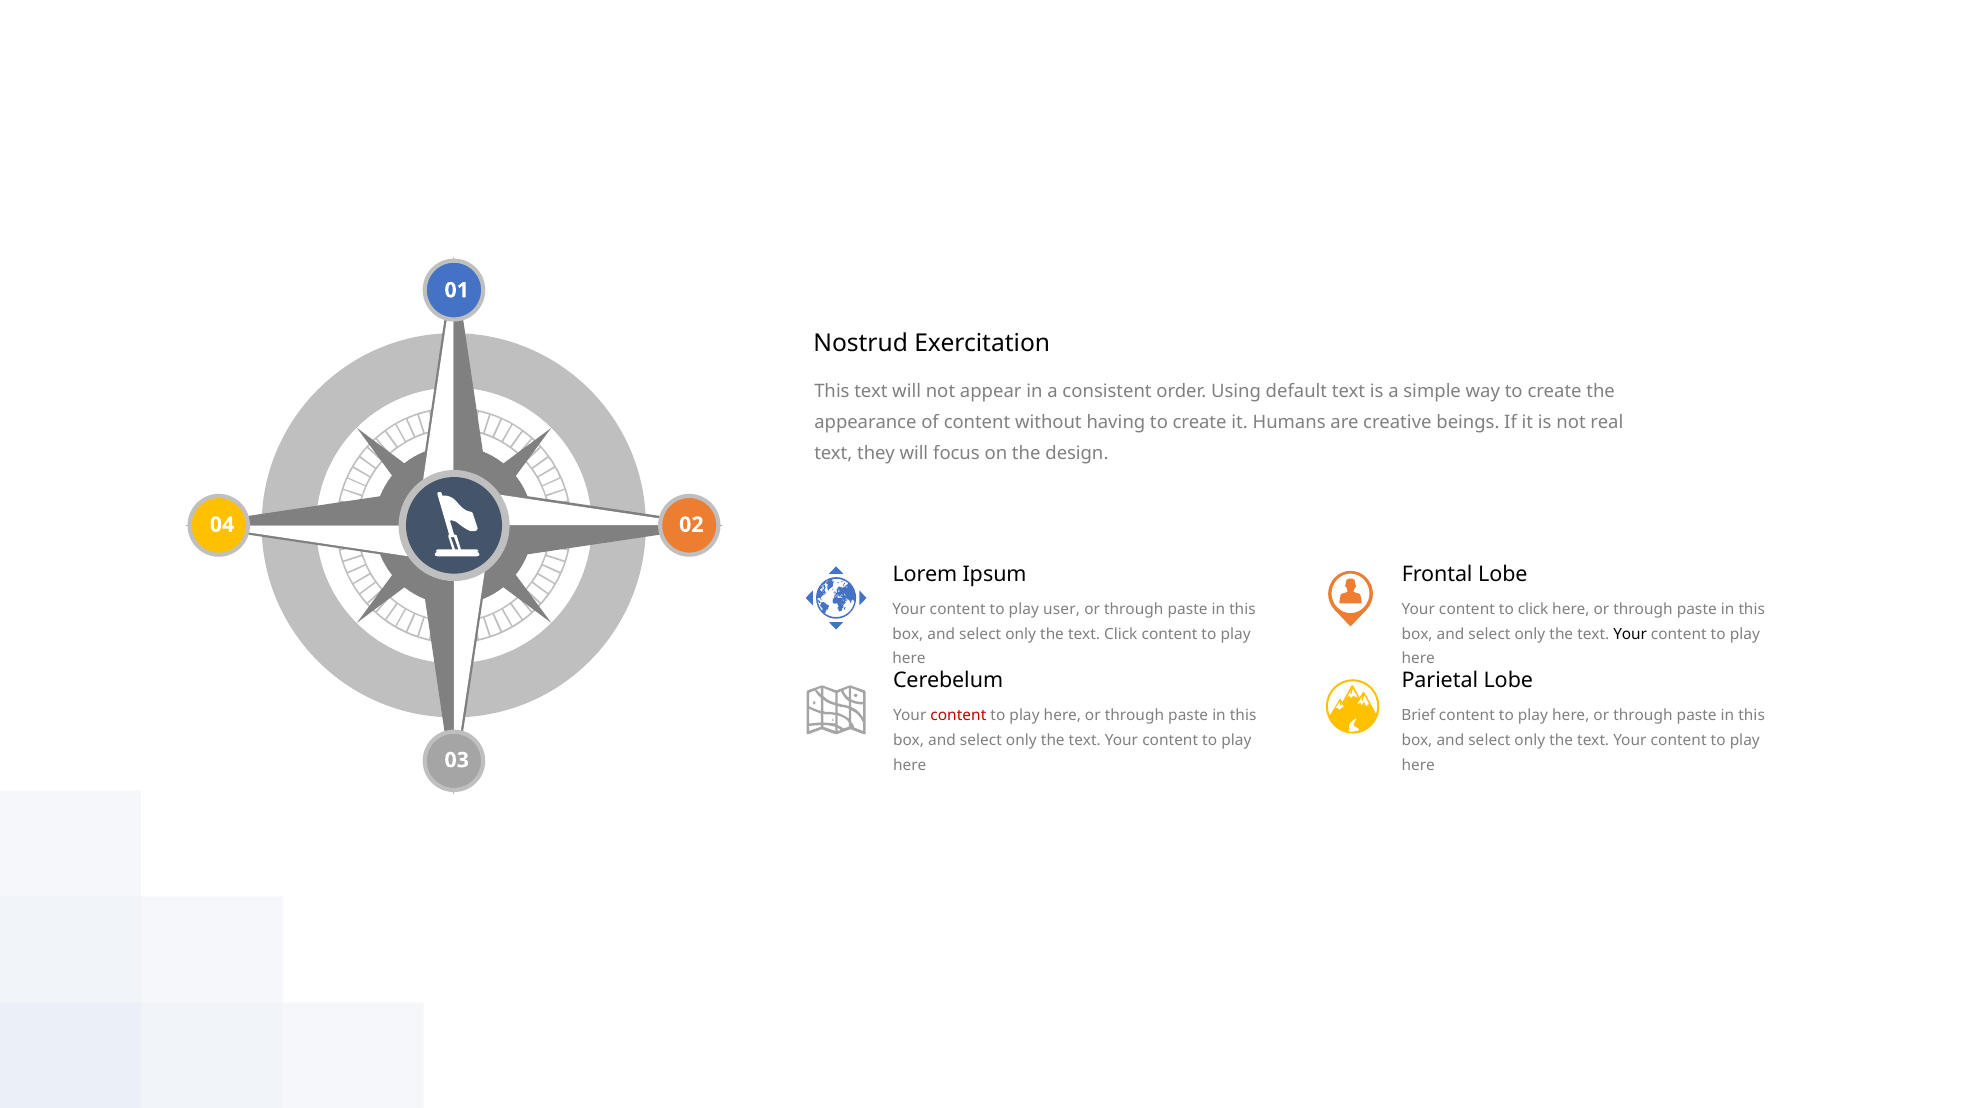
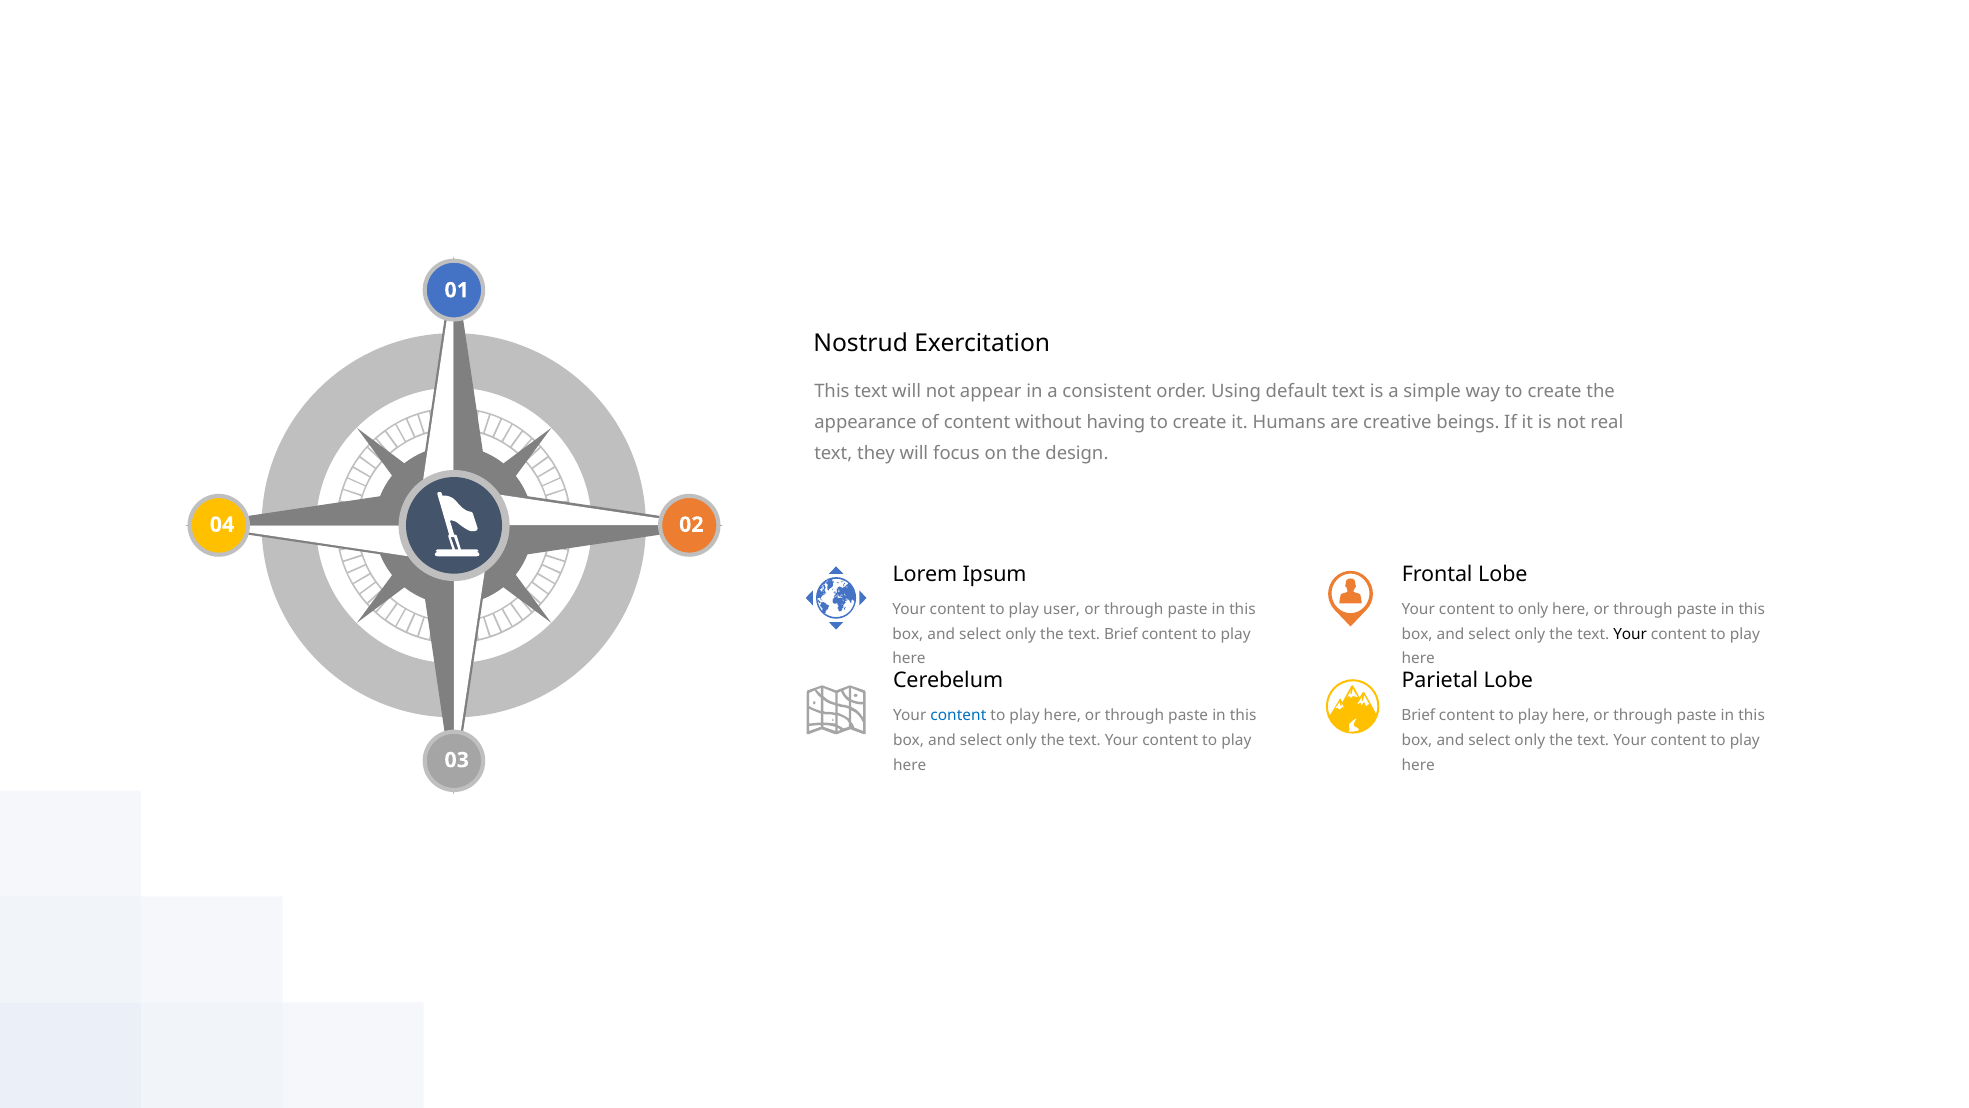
to click: click -> only
text Click: Click -> Brief
content at (958, 716) colour: red -> blue
